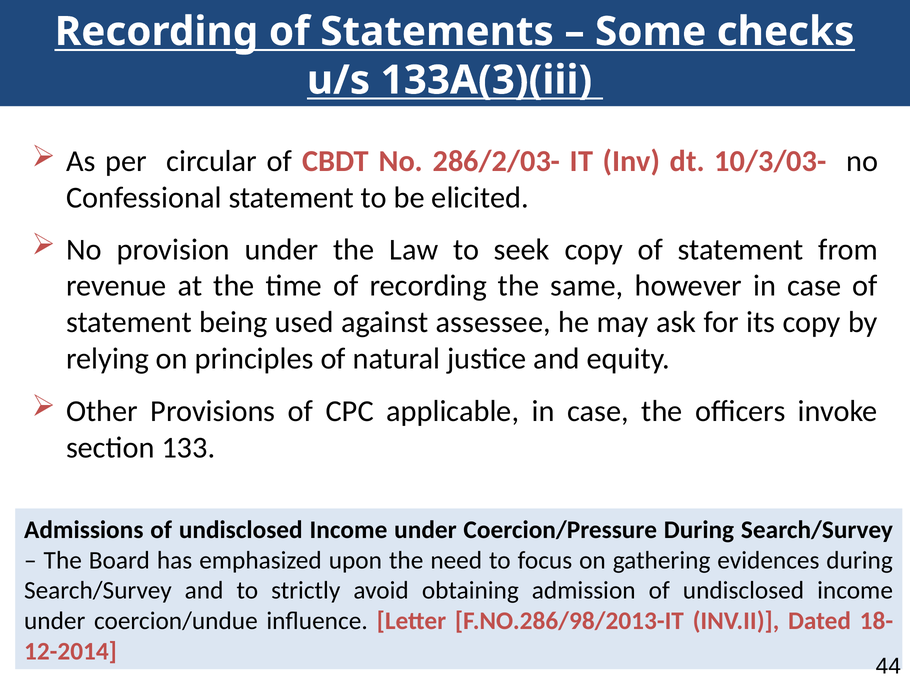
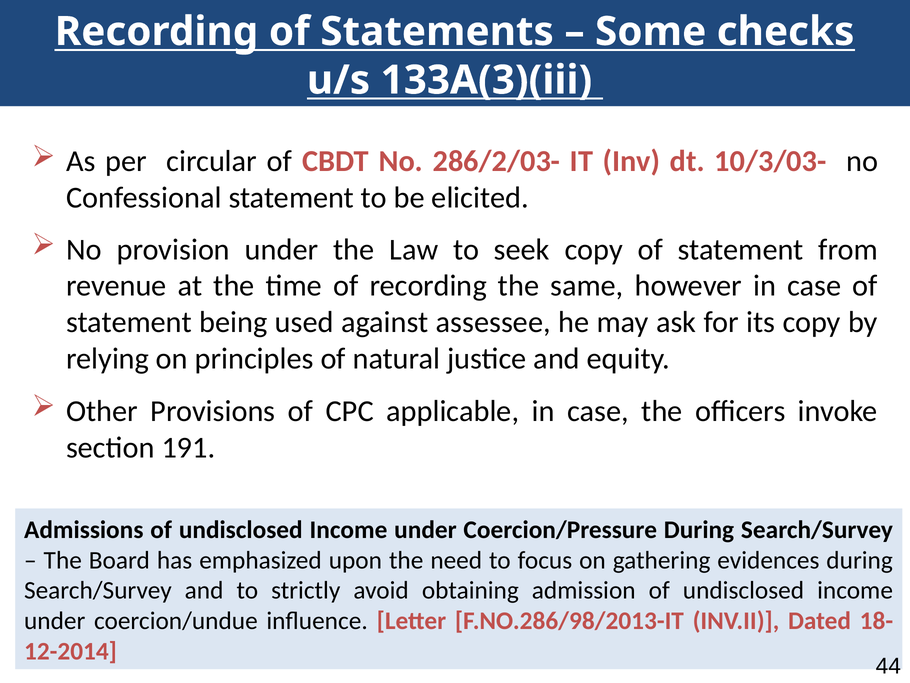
133: 133 -> 191
